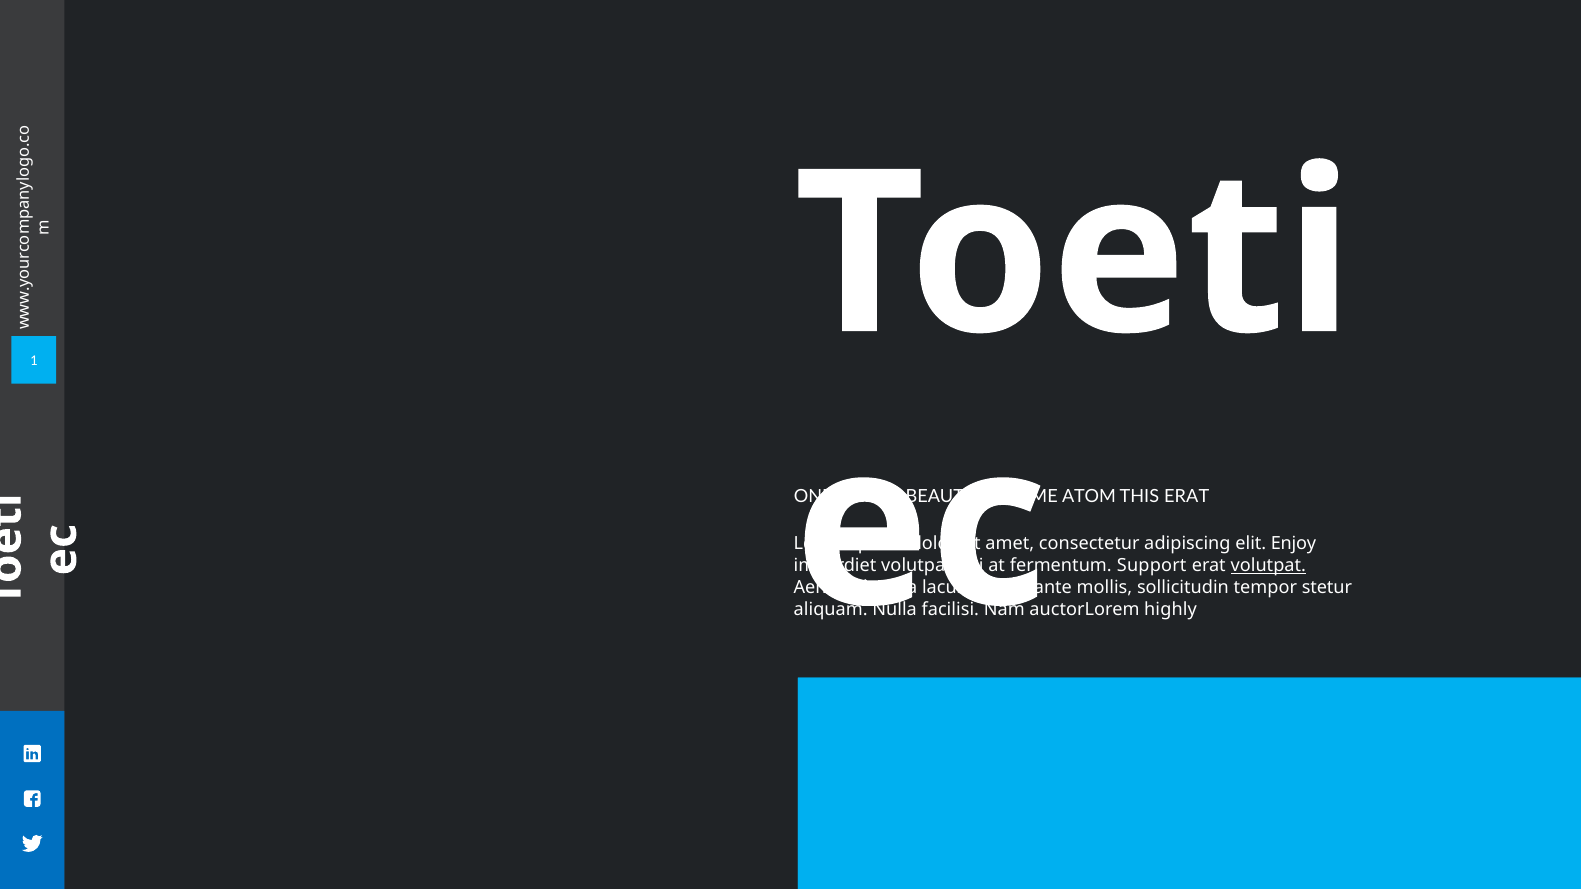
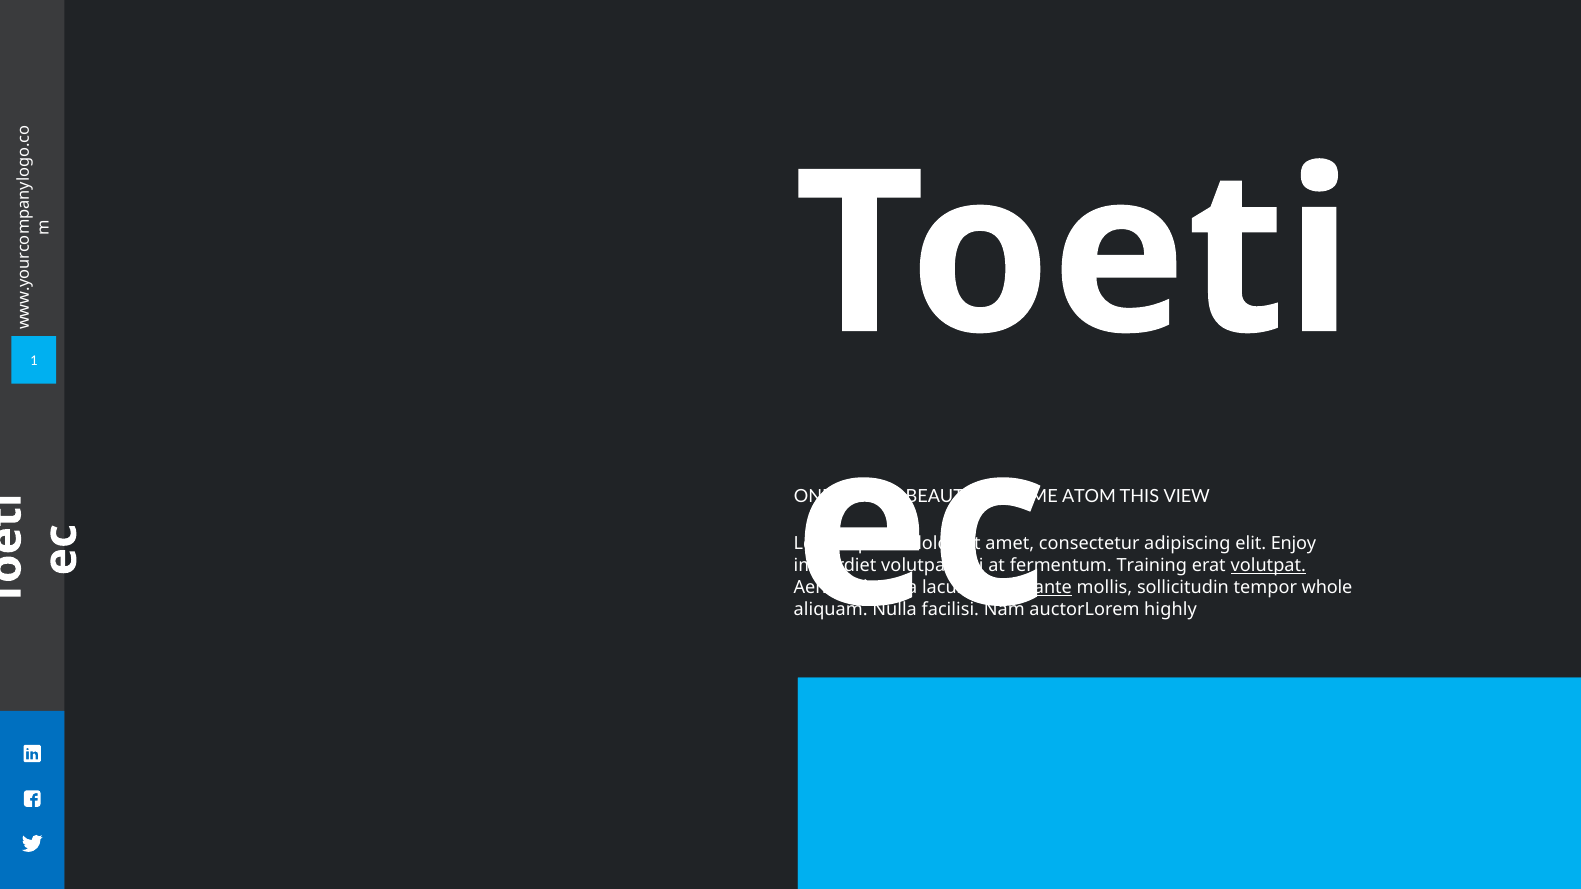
THIS ERAT: ERAT -> VIEW
Support: Support -> Training
ante underline: none -> present
stetur: stetur -> whole
